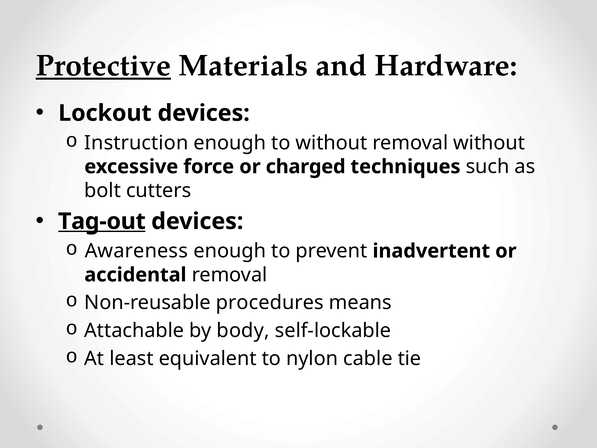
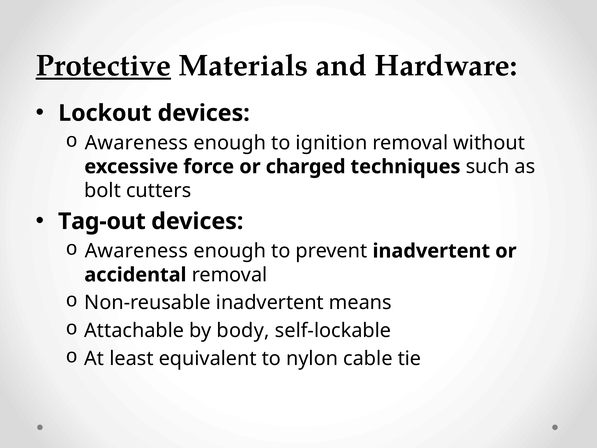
Instruction at (136, 143): Instruction -> Awareness
to without: without -> ignition
Tag-out underline: present -> none
Non-reusable procedures: procedures -> inadvertent
